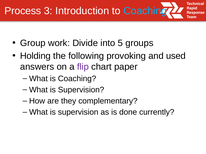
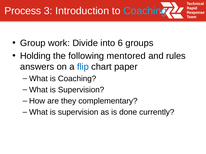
5: 5 -> 6
provoking: provoking -> mentored
used: used -> rules
flip colour: purple -> blue
